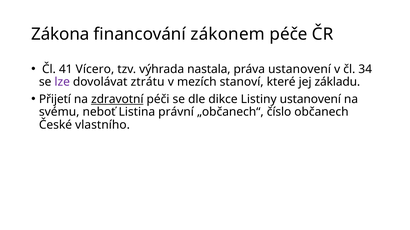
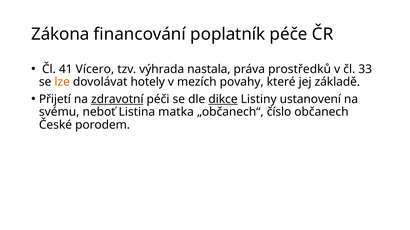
zákonem: zákonem -> poplatník
práva ustanovení: ustanovení -> prostředků
34: 34 -> 33
lze colour: purple -> orange
ztrátu: ztrátu -> hotely
stanoví: stanoví -> povahy
základu: základu -> základě
dikce underline: none -> present
právní: právní -> matka
vlastního: vlastního -> porodem
